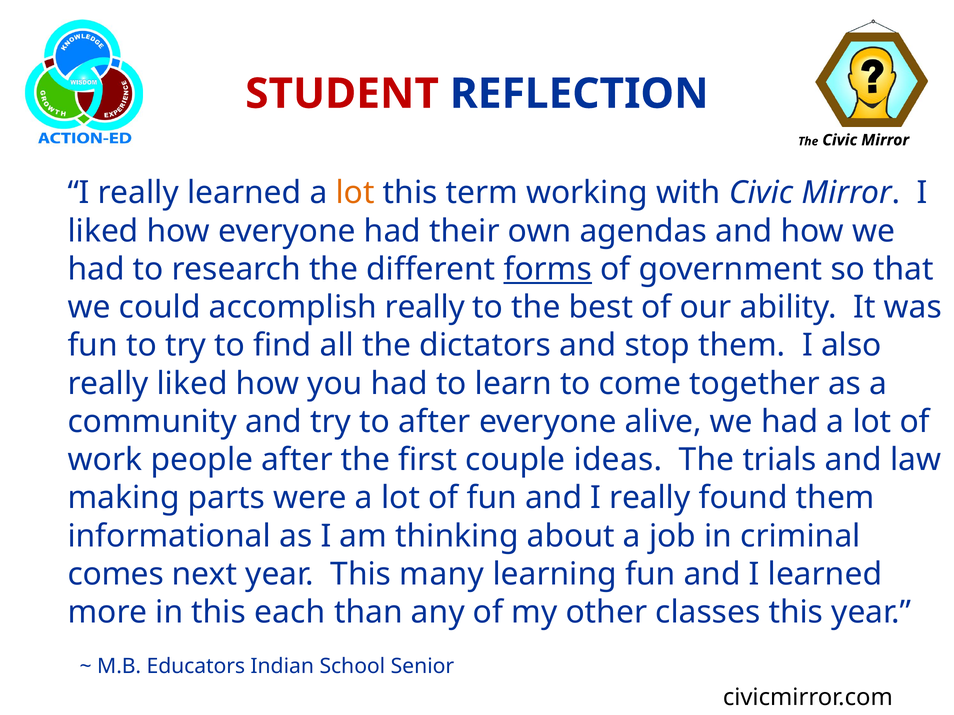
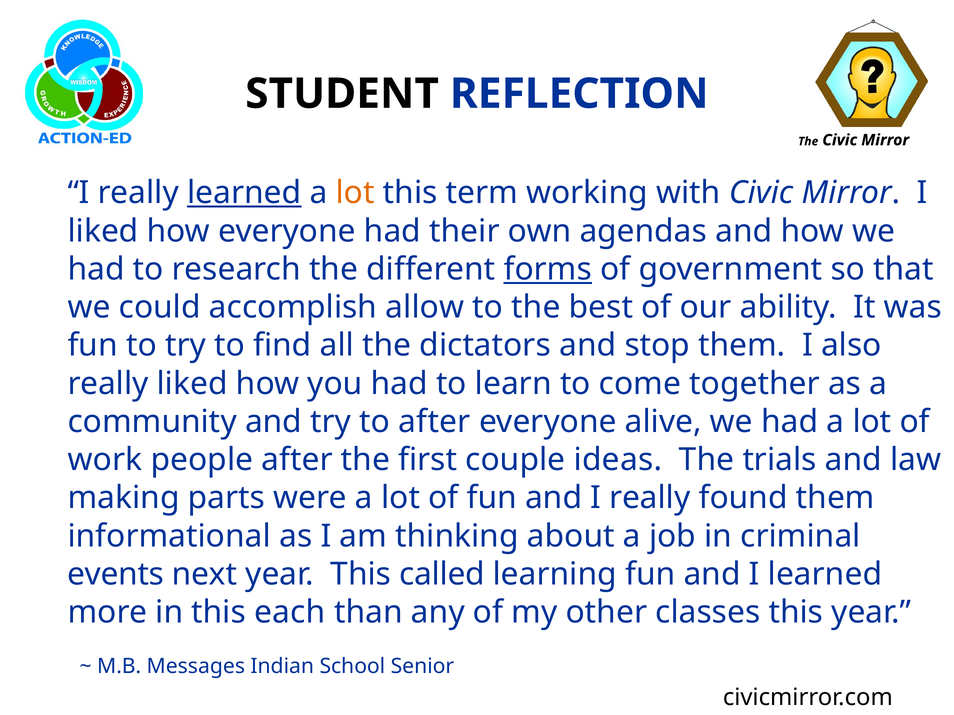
STUDENT colour: red -> black
learned at (244, 193) underline: none -> present
accomplish really: really -> allow
comes: comes -> events
many: many -> called
Educators: Educators -> Messages
